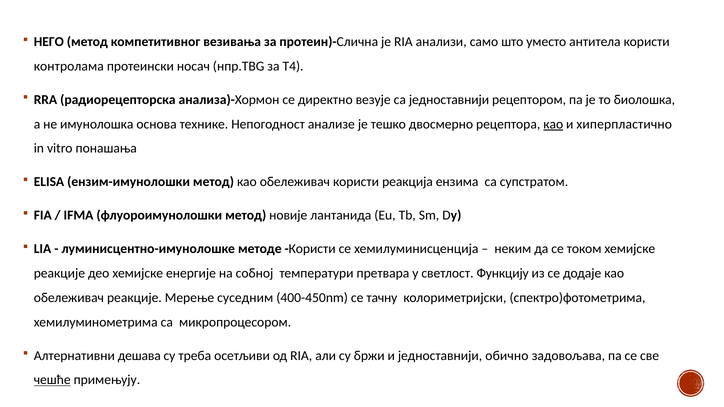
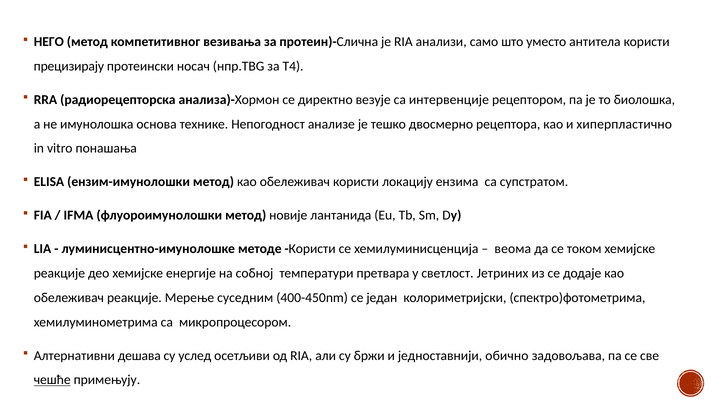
контролама: контролама -> прецизирају
са једноставнији: једноставнији -> интервенције
као at (553, 124) underline: present -> none
реакција: реакција -> локацију
неким: неким -> веома
Функцију: Функцију -> Јетриних
тачну: тачну -> један
треба: треба -> услед
